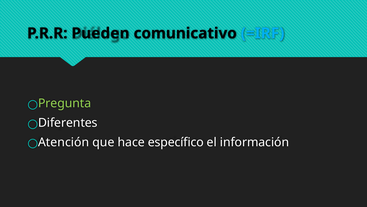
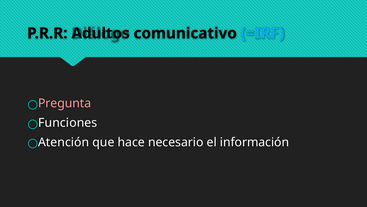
Pueden: Pueden -> Adultos
Pregunta colour: light green -> pink
Diferentes: Diferentes -> Funciones
específico: específico -> necesario
